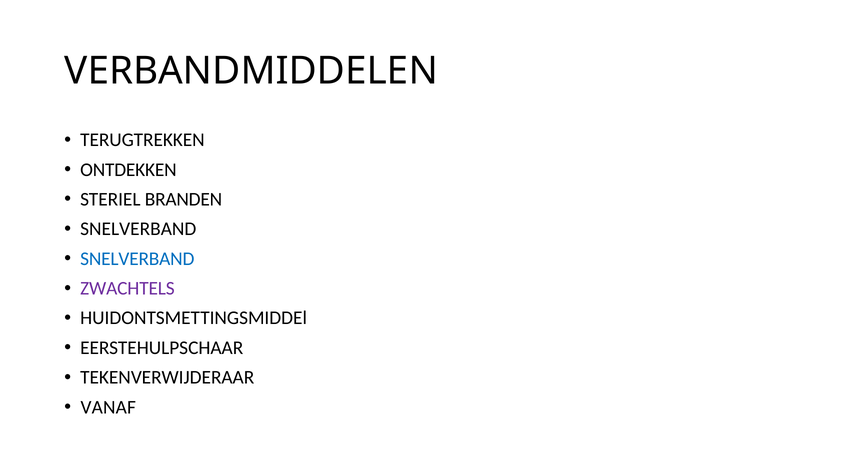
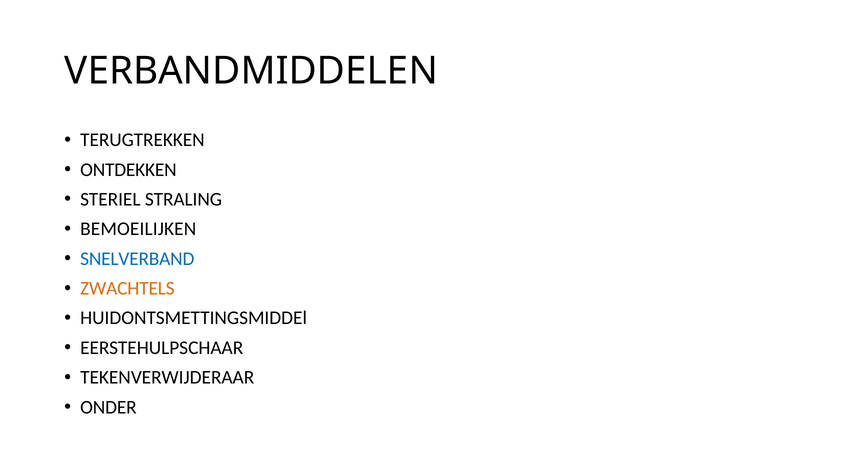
BRANDEN: BRANDEN -> STRALING
SNELVERBAND at (138, 229): SNELVERBAND -> BEMOEILIJKEN
ZWACHTELS colour: purple -> orange
VANAF: VANAF -> ONDER
